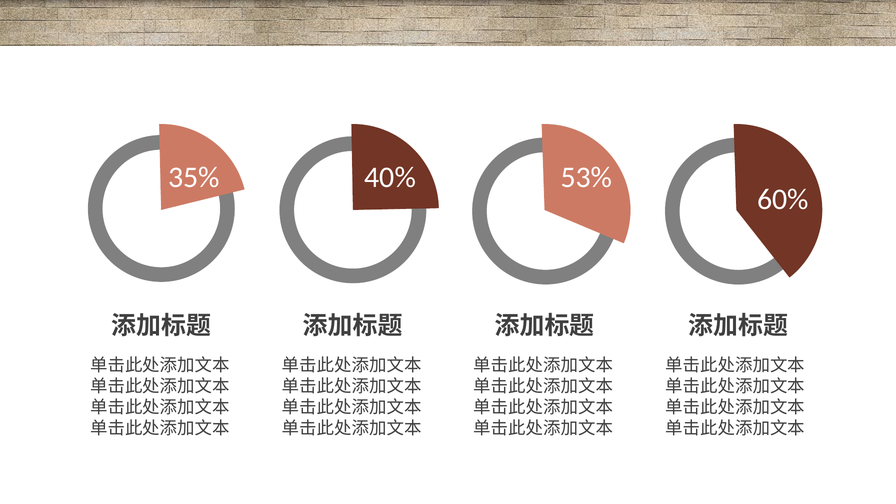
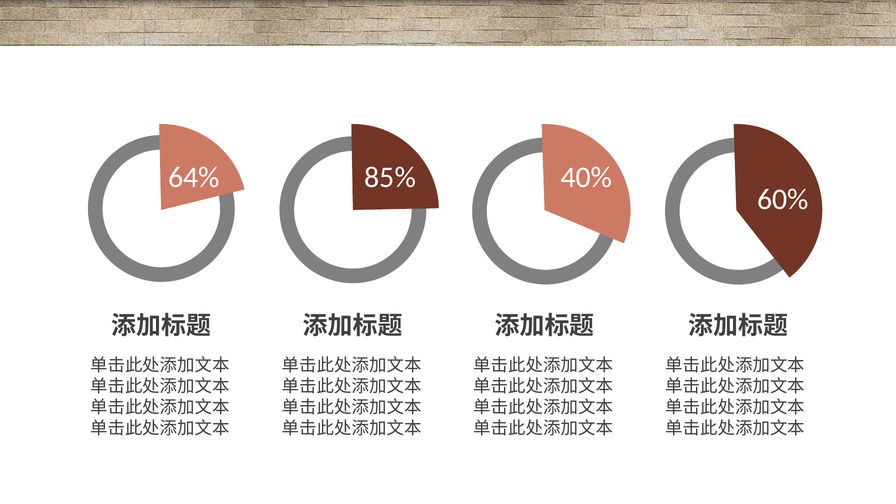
35%: 35% -> 64%
40%: 40% -> 85%
53%: 53% -> 40%
